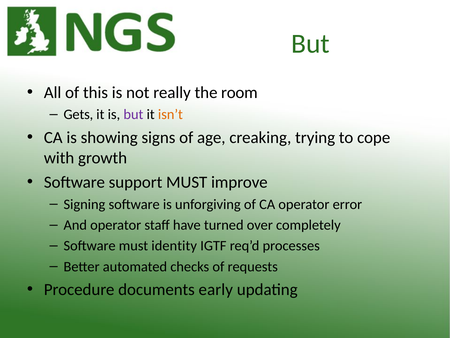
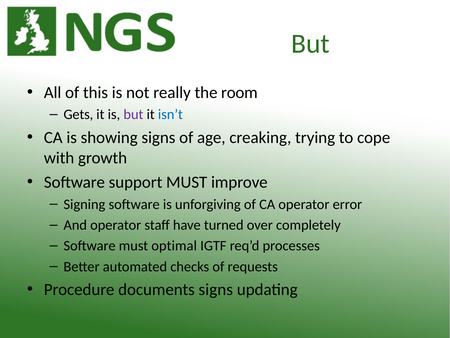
isn’t colour: orange -> blue
identity: identity -> optimal
documents early: early -> signs
